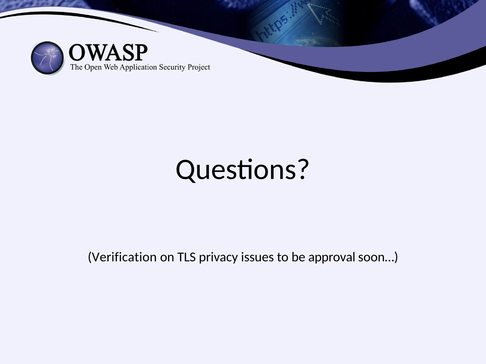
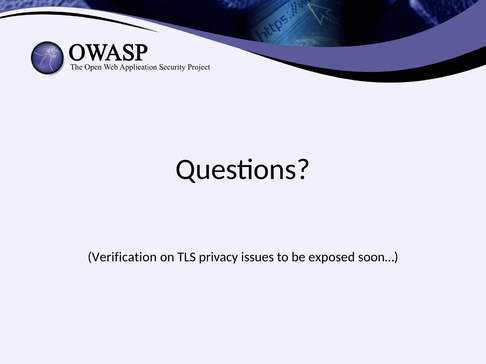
approval: approval -> exposed
